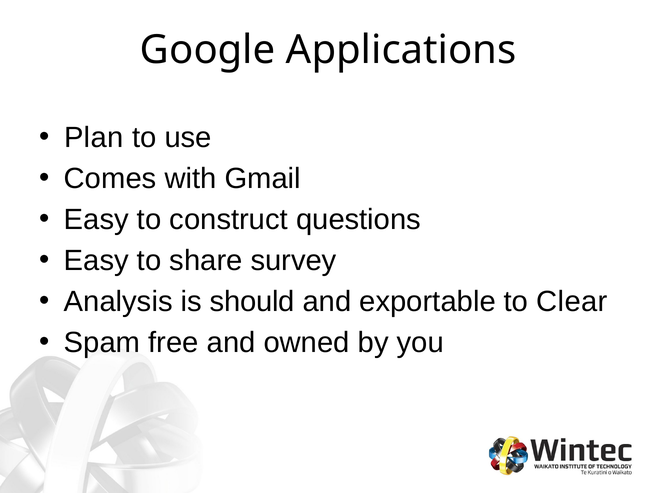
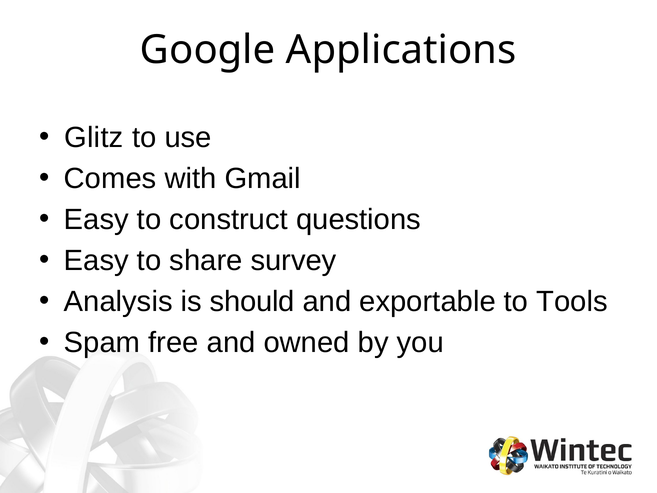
Plan: Plan -> Glitz
Clear: Clear -> Tools
